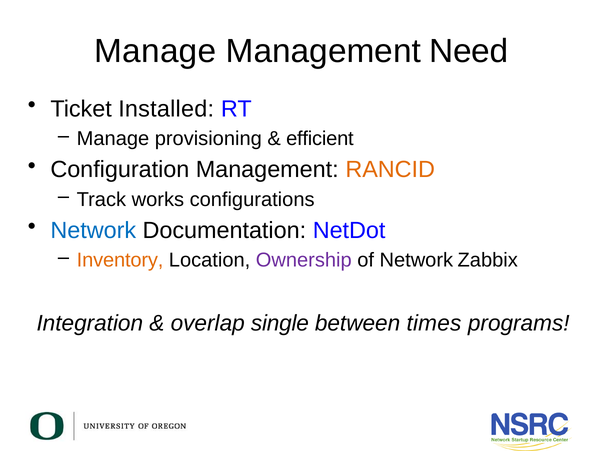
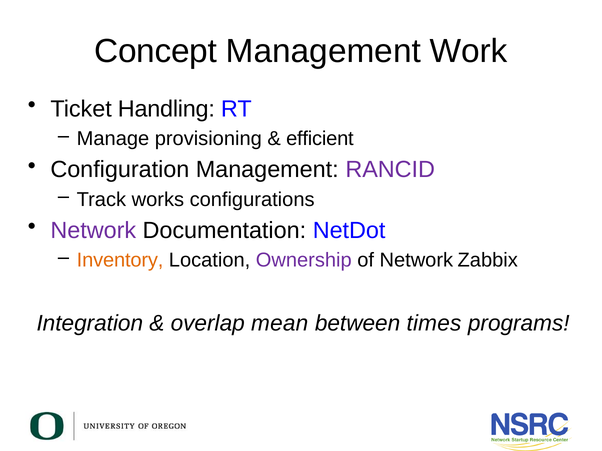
Manage at (155, 52): Manage -> Concept
Need: Need -> Work
Installed: Installed -> Handling
RANCID colour: orange -> purple
Network at (93, 231) colour: blue -> purple
single: single -> mean
